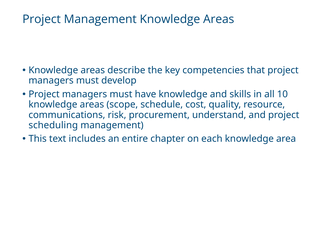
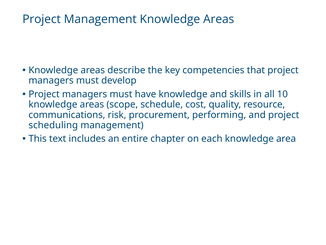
understand: understand -> performing
